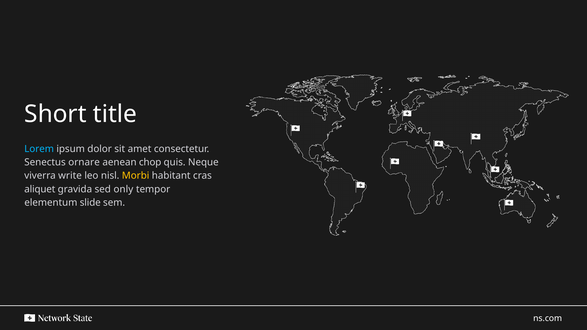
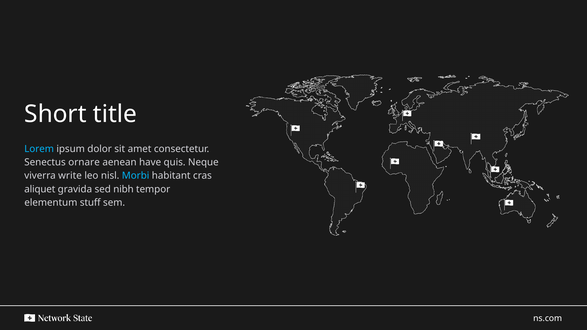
chop: chop -> have
Morbi colour: yellow -> light blue
only: only -> nibh
slide: slide -> stuff
